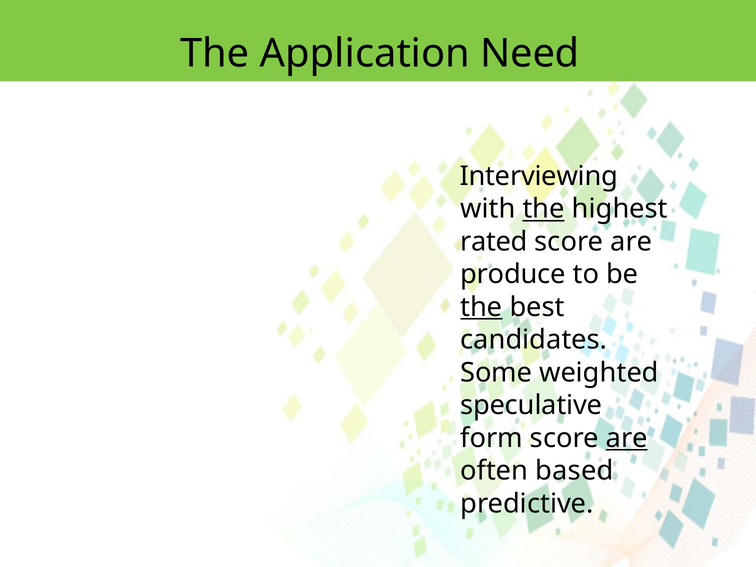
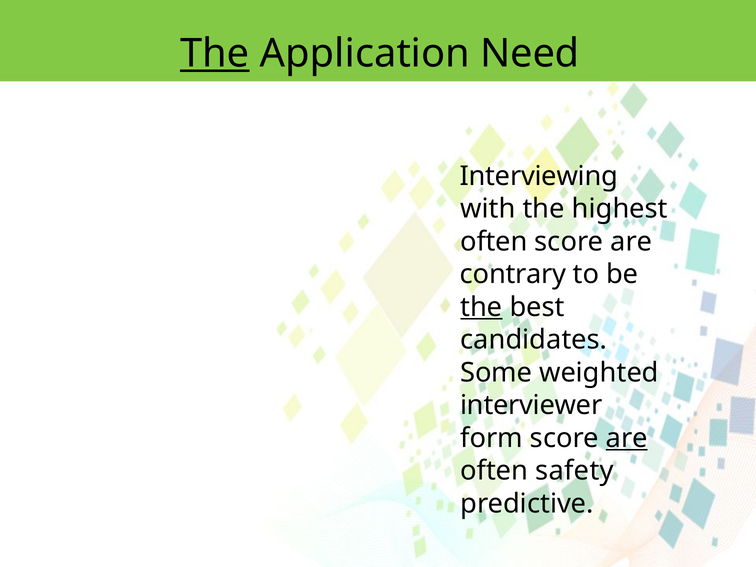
The at (215, 54) underline: none -> present
the at (544, 209) underline: present -> none
rated at (494, 242): rated -> often
produce: produce -> contrary
speculative: speculative -> interviewer
based: based -> safety
